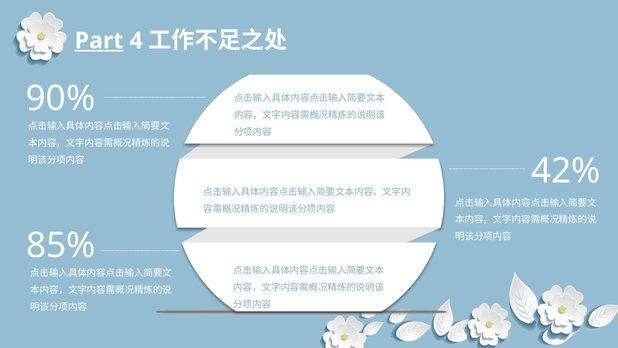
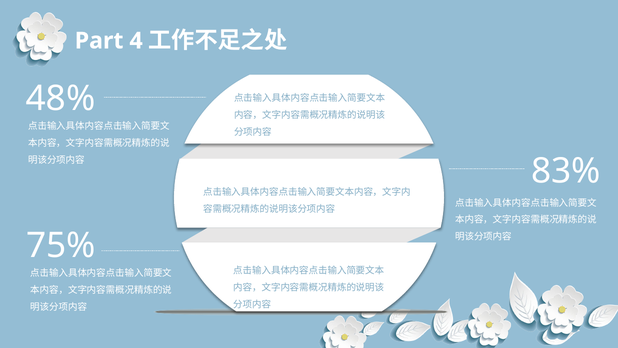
Part underline: present -> none
90%: 90% -> 48%
42%: 42% -> 83%
85%: 85% -> 75%
